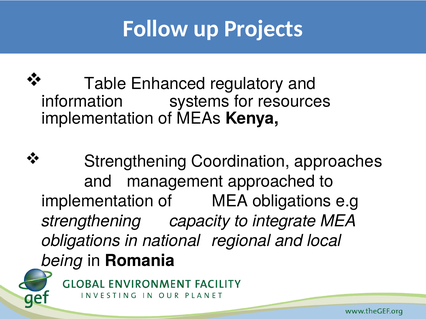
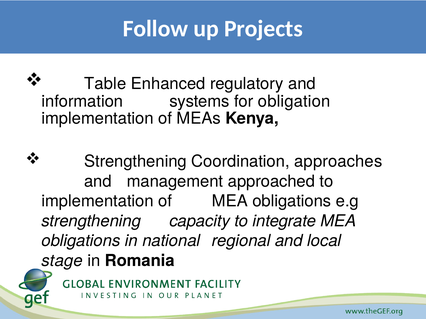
resources: resources -> obligation
being: being -> stage
